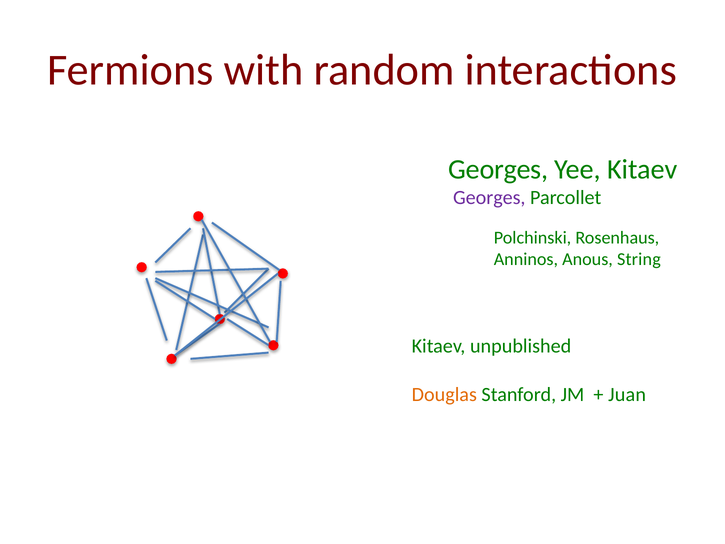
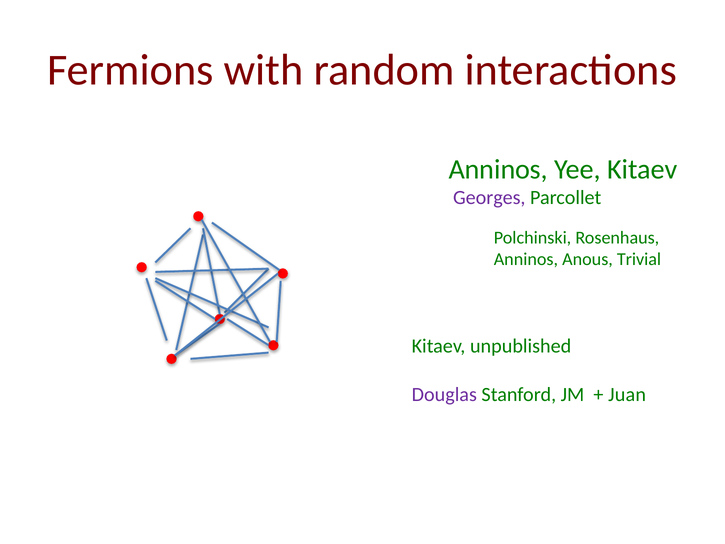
Georges at (498, 169): Georges -> Anninos
String: String -> Trivial
Douglas colour: orange -> purple
